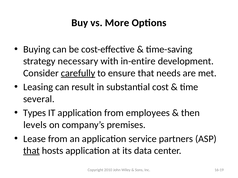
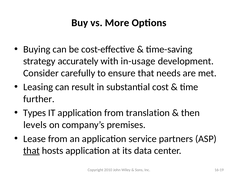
necessary: necessary -> accurately
in-entire: in-entire -> in-usage
carefully underline: present -> none
several: several -> further
employees: employees -> translation
